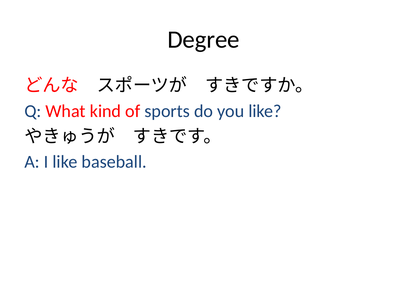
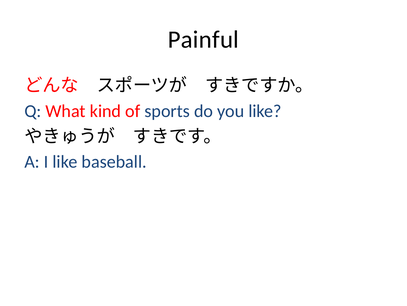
Degree: Degree -> Painful
